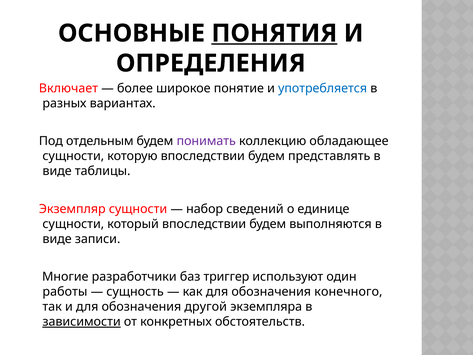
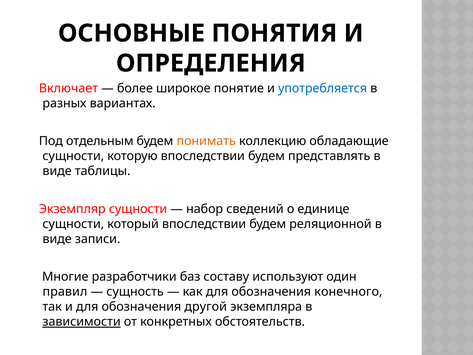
ПОНЯТИЯ underline: present -> none
понимать colour: purple -> orange
обладающее: обладающее -> обладающие
выполняются: выполняются -> реляционной
триггер: триггер -> составу
работы: работы -> правил
